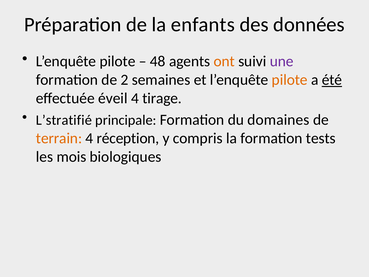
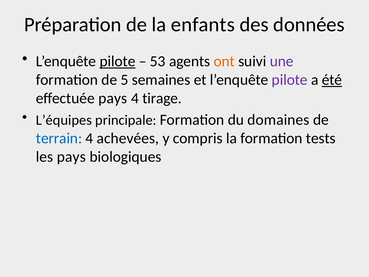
pilote at (117, 61) underline: none -> present
48: 48 -> 53
2: 2 -> 5
pilote at (290, 80) colour: orange -> purple
effectuée éveil: éveil -> pays
L’stratifié: L’stratifié -> L’équipes
terrain colour: orange -> blue
réception: réception -> achevées
les mois: mois -> pays
